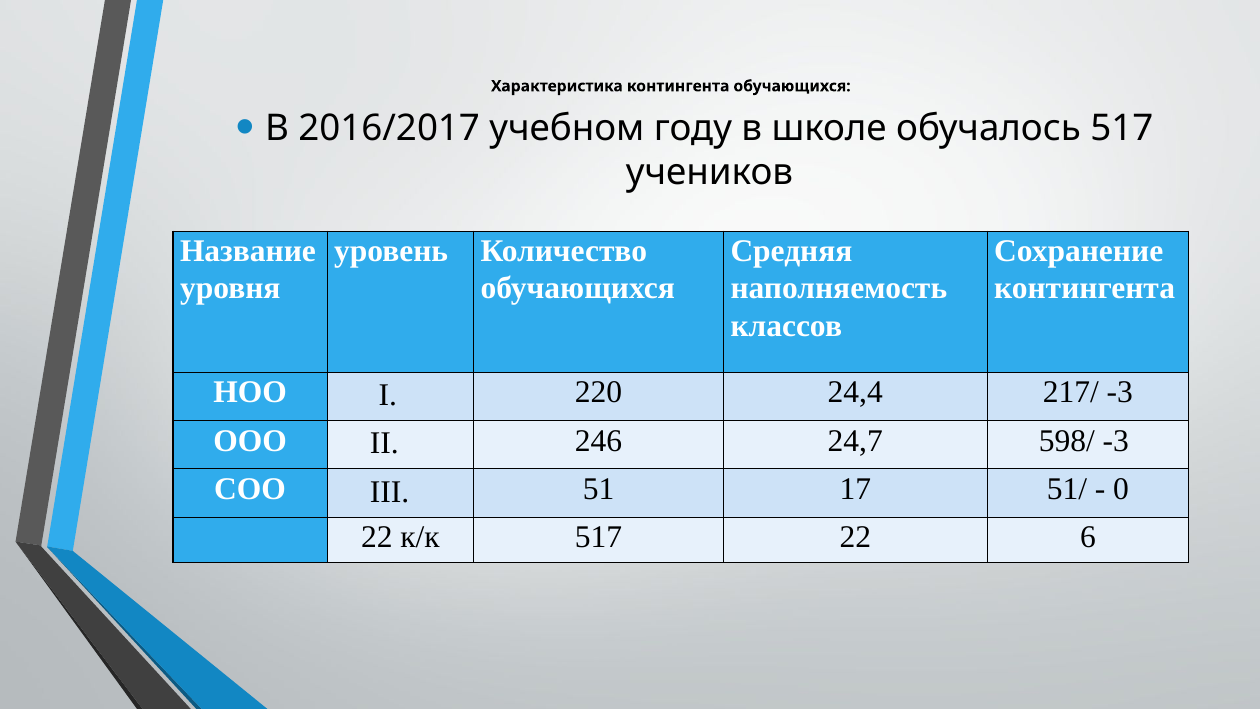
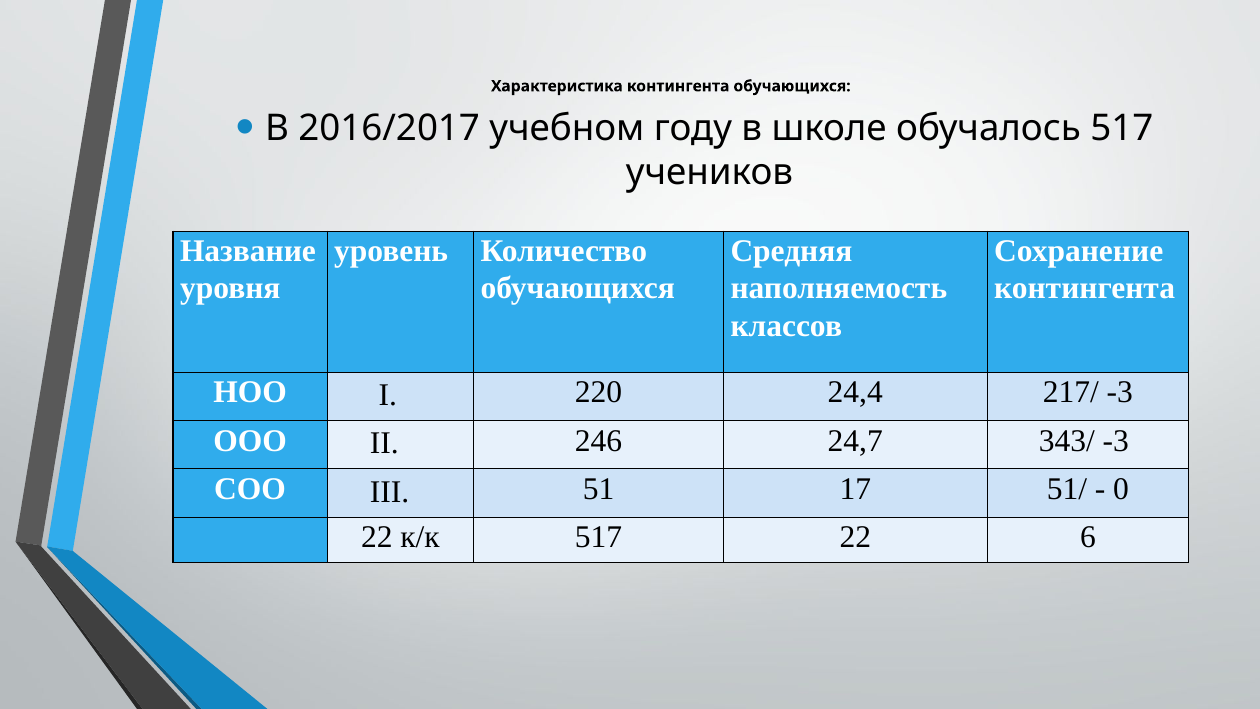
598/: 598/ -> 343/
